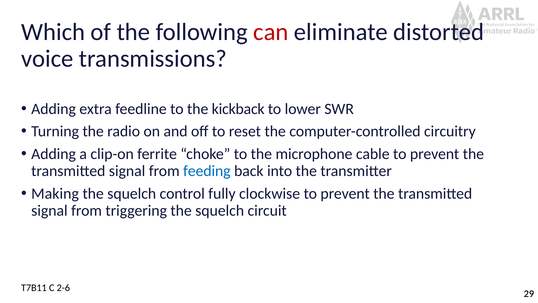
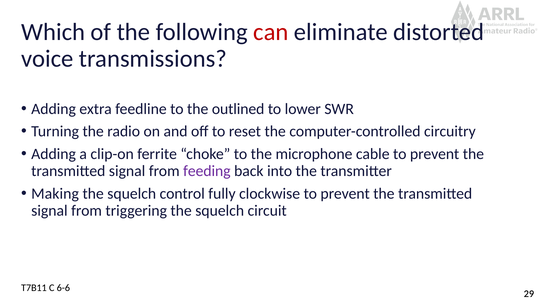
kickback: kickback -> outlined
feeding colour: blue -> purple
2-6: 2-6 -> 6-6
